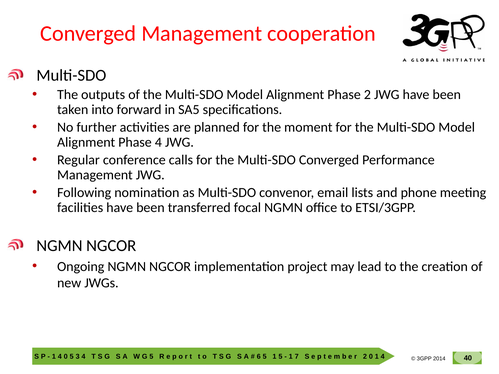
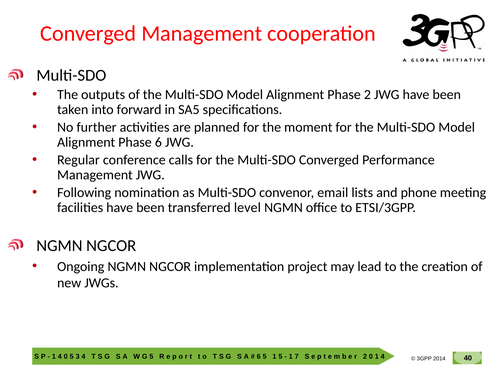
Phase 4: 4 -> 6
focal: focal -> level
